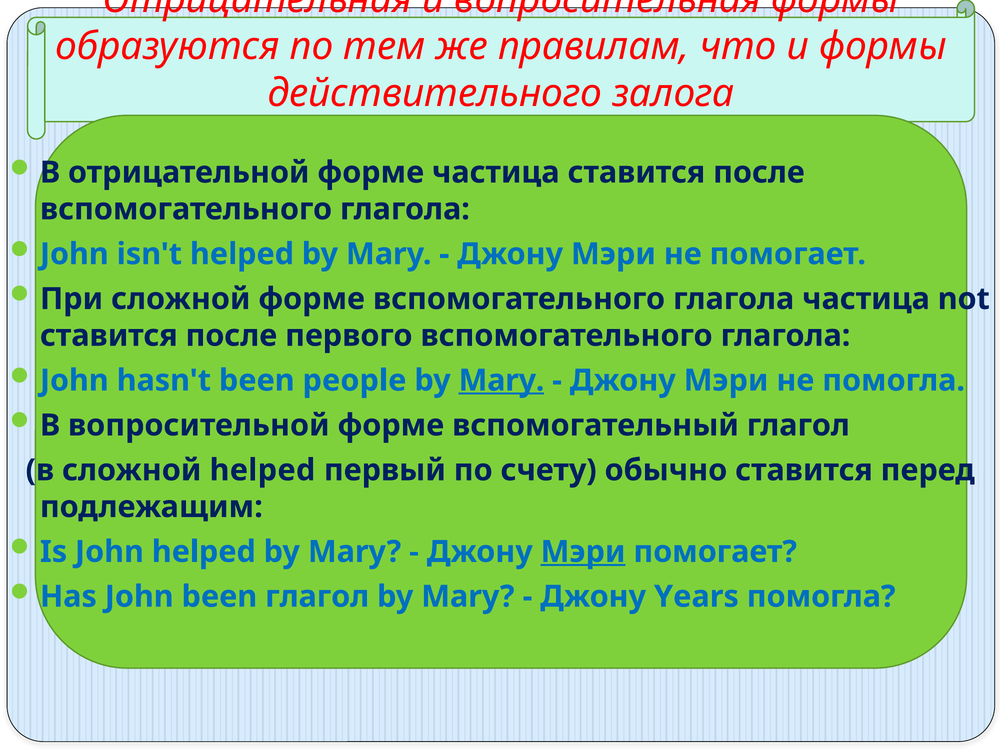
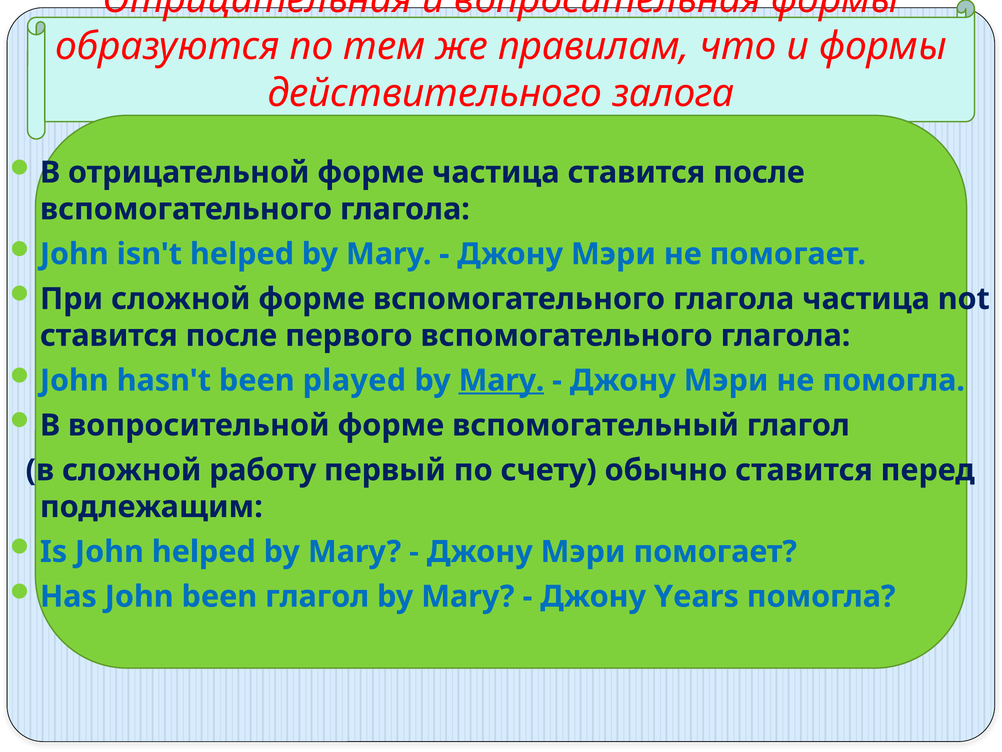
people: people -> played
сложной helped: helped -> работу
Мэри at (583, 551) underline: present -> none
